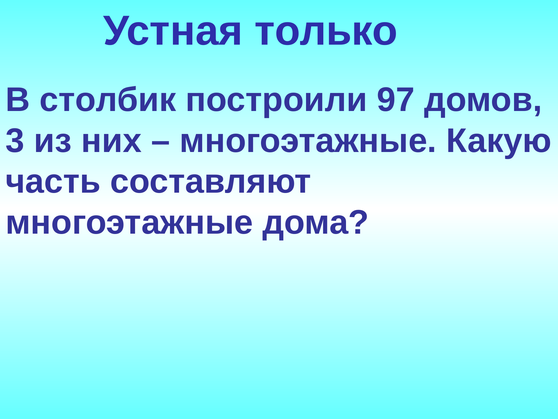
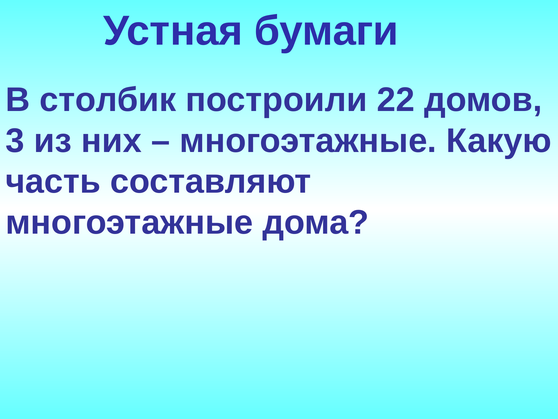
только: только -> бумаги
97: 97 -> 22
